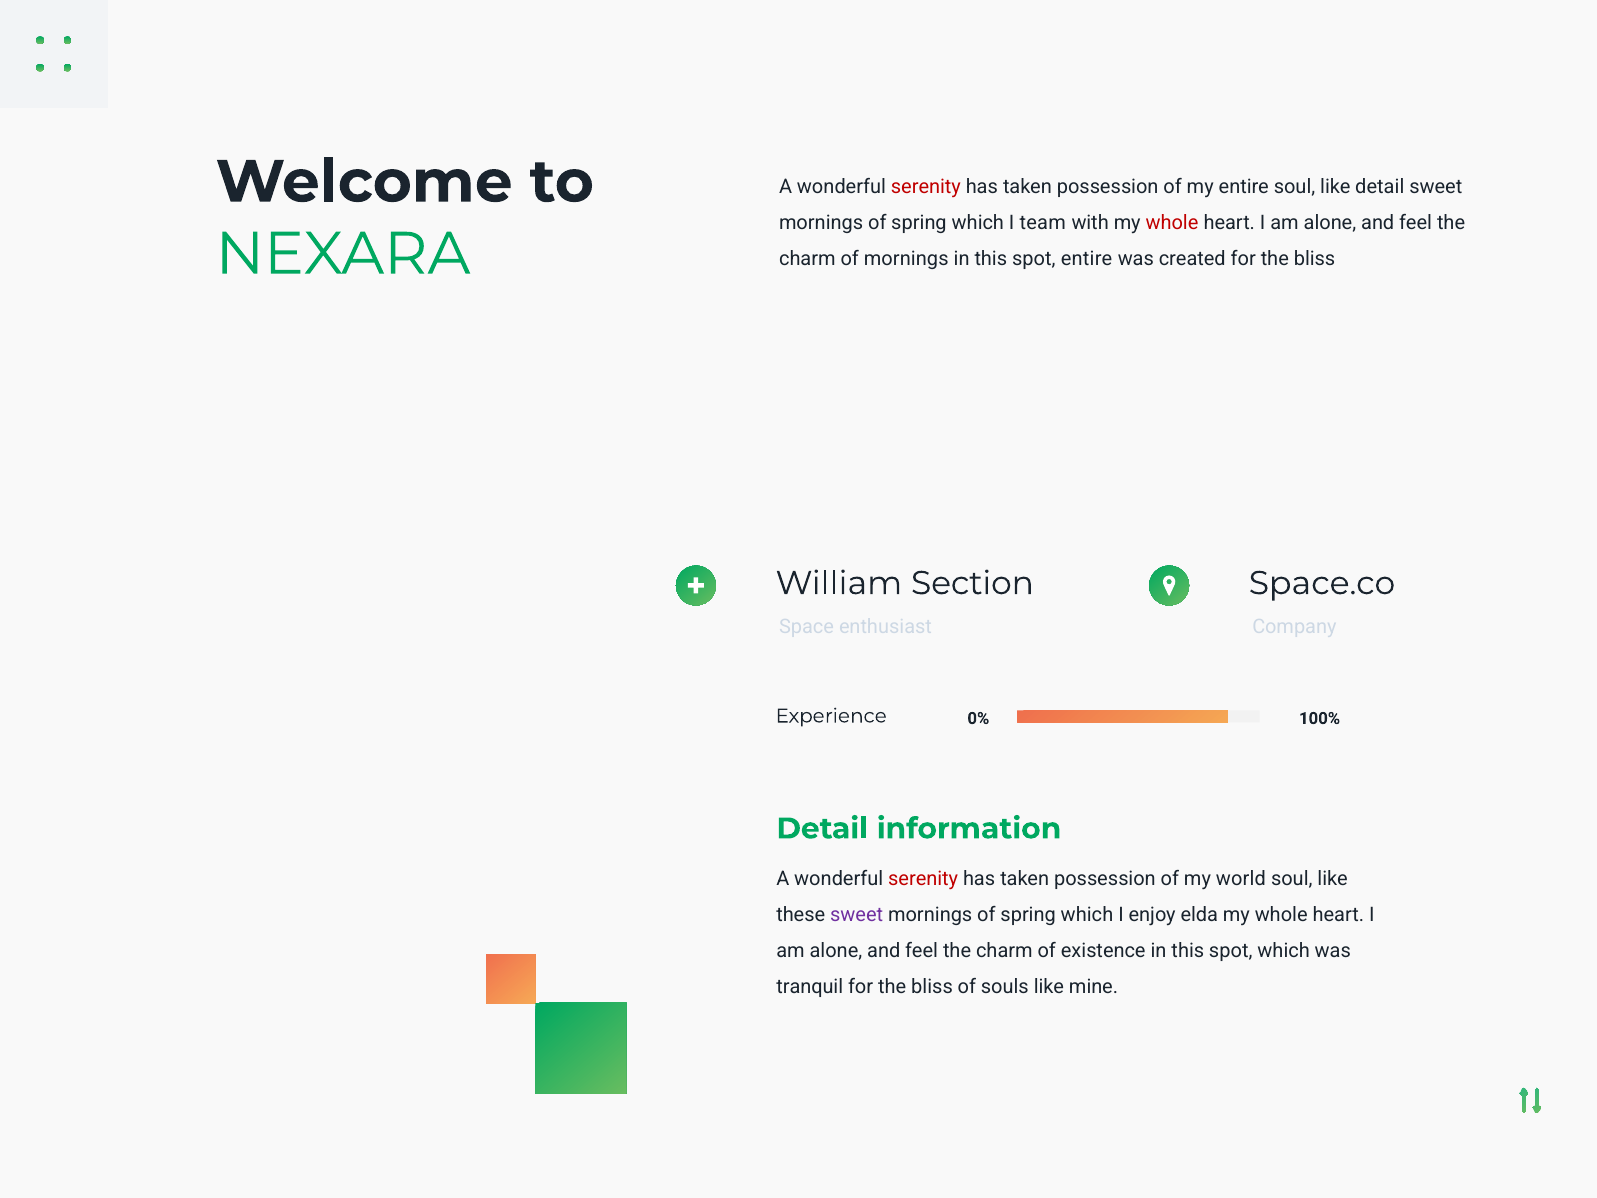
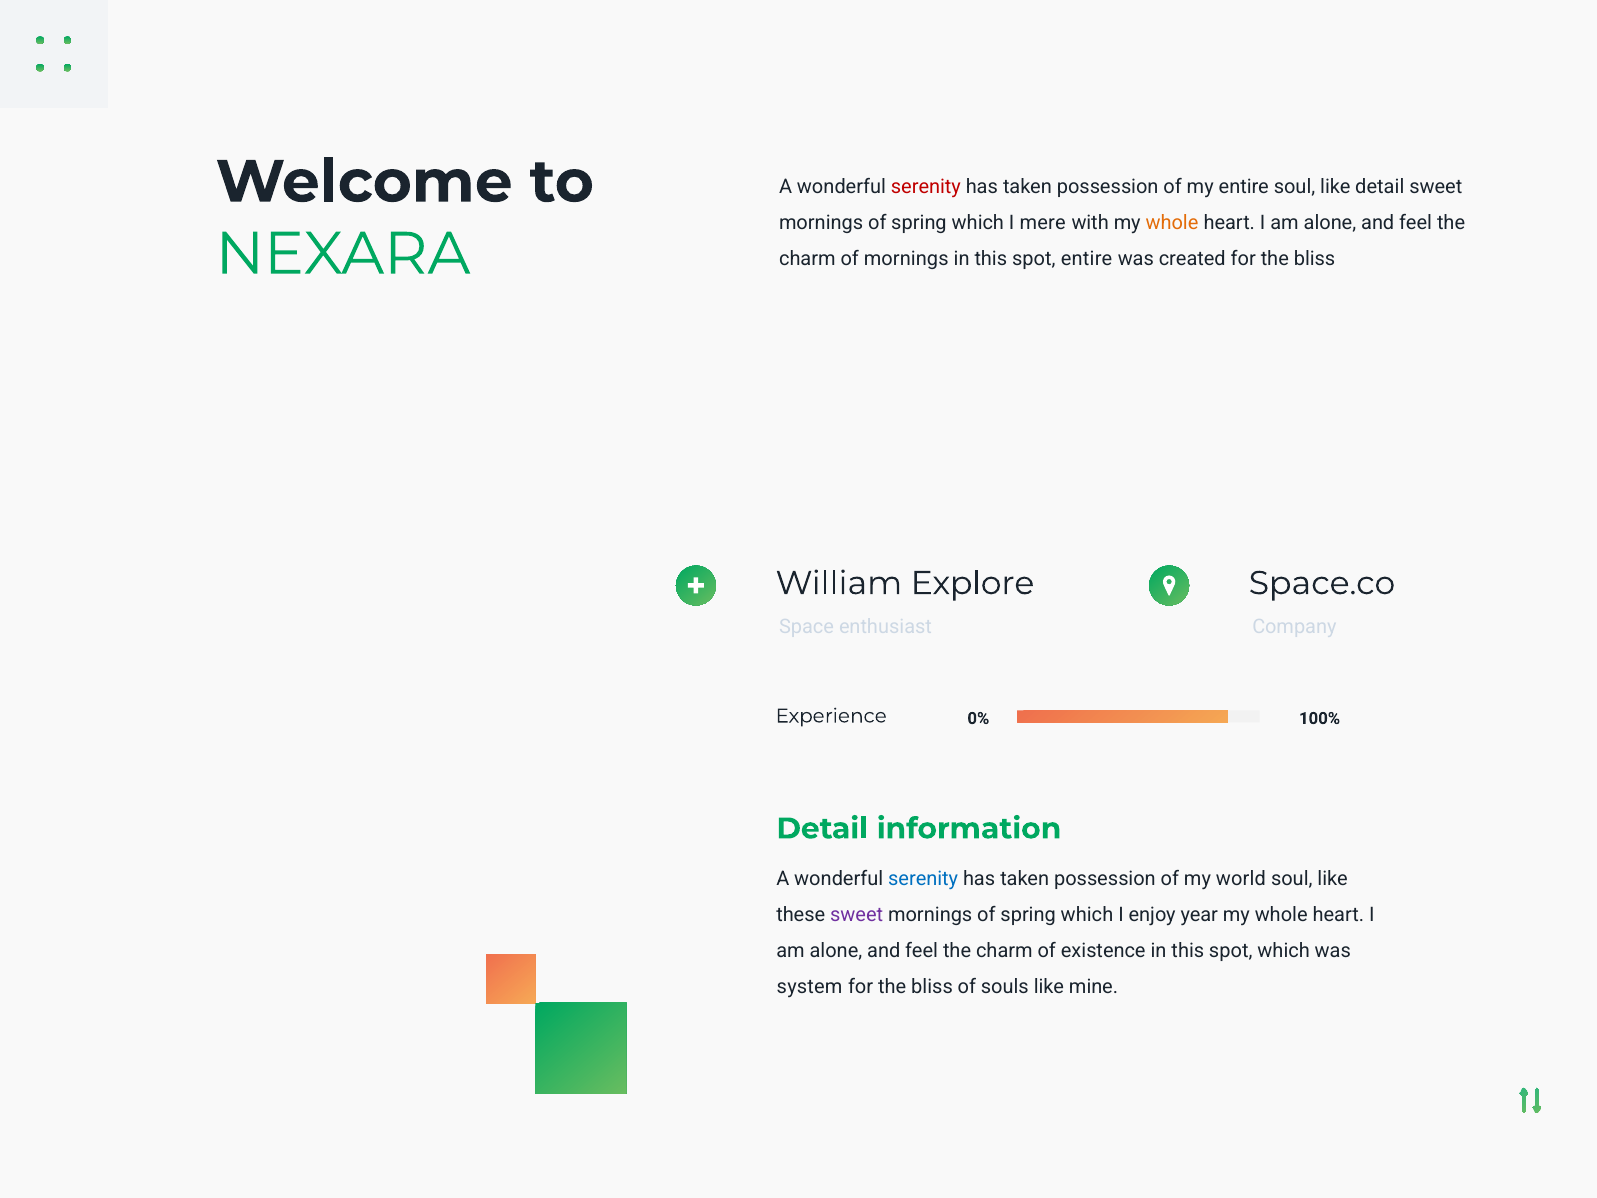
team: team -> mere
whole at (1172, 223) colour: red -> orange
Section: Section -> Explore
serenity at (923, 878) colour: red -> blue
elda: elda -> year
tranquil: tranquil -> system
